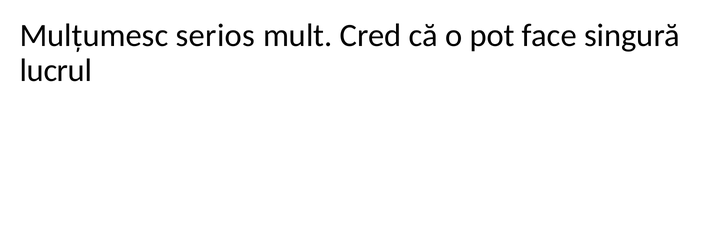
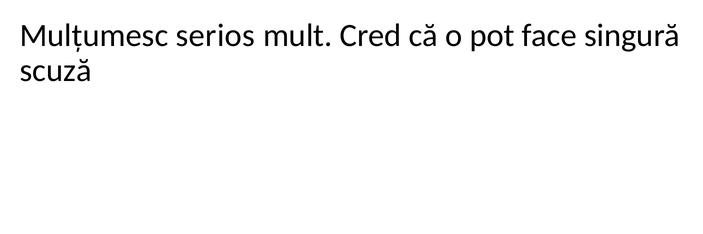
lucrul: lucrul -> scuză
